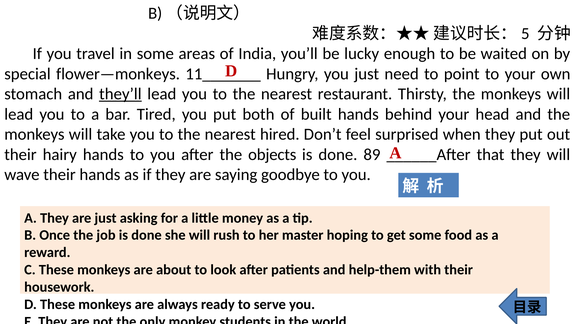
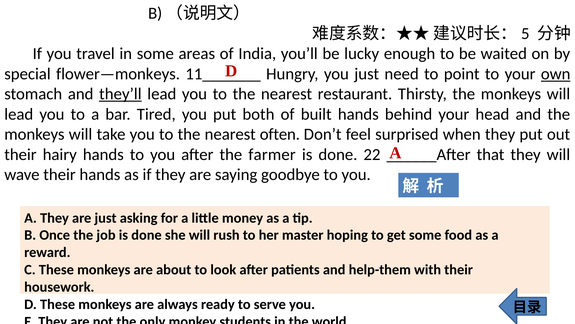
own underline: none -> present
hired: hired -> often
objects: objects -> farmer
89: 89 -> 22
